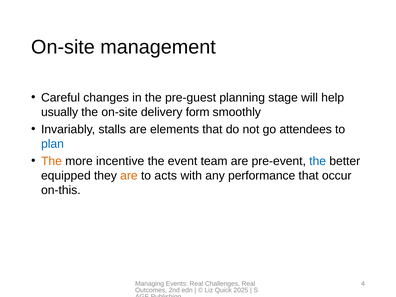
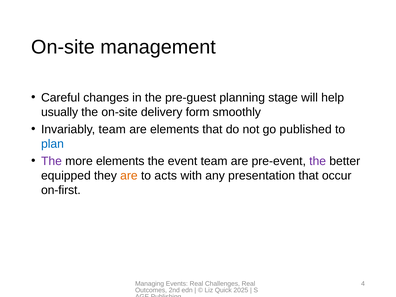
Invariably stalls: stalls -> team
attendees: attendees -> published
The at (51, 161) colour: orange -> purple
more incentive: incentive -> elements
the at (318, 161) colour: blue -> purple
performance: performance -> presentation
on-this: on-this -> on-first
